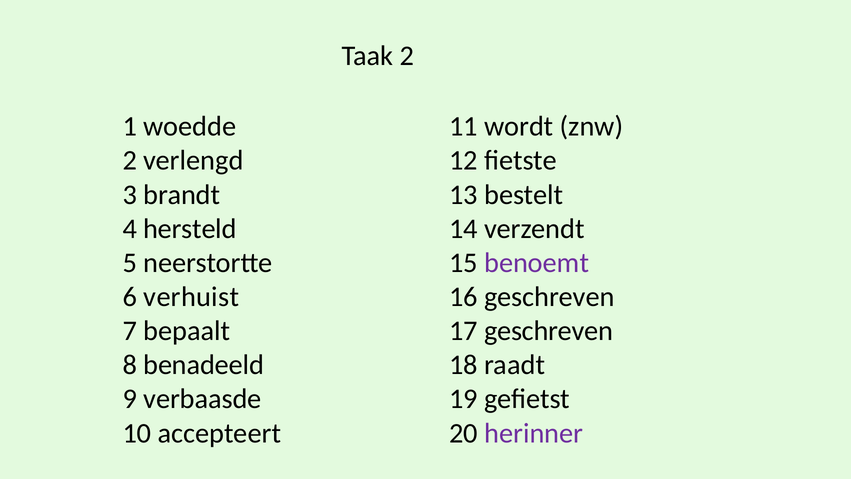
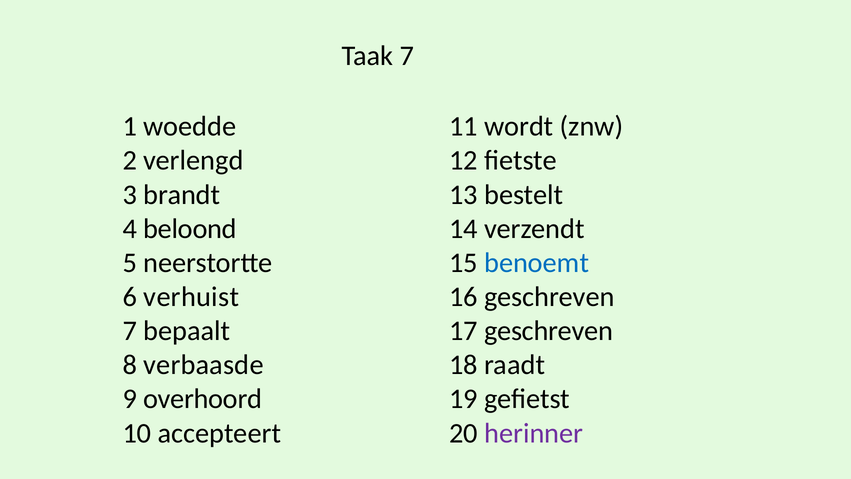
Taak 2: 2 -> 7
hersteld: hersteld -> beloond
benoemt colour: purple -> blue
benadeeld: benadeeld -> verbaasde
verbaasde: verbaasde -> overhoord
